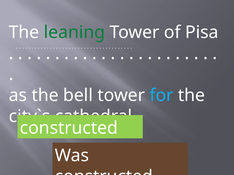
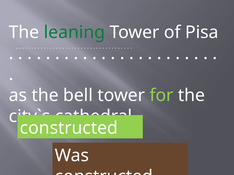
for colour: light blue -> light green
